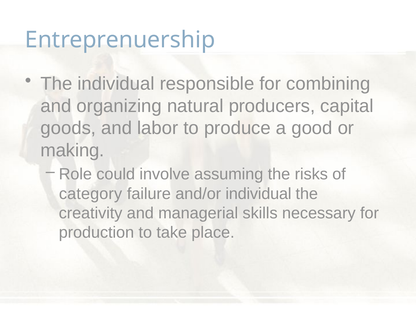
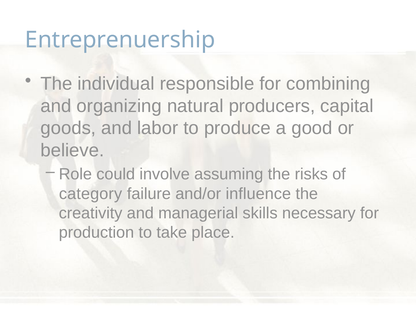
making: making -> believe
and/or individual: individual -> influence
